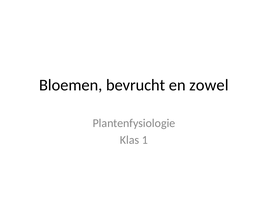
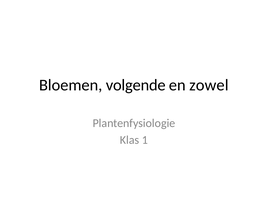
bevrucht: bevrucht -> volgende
